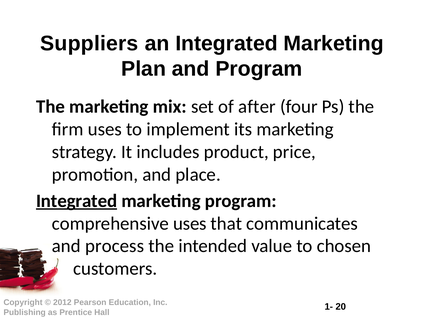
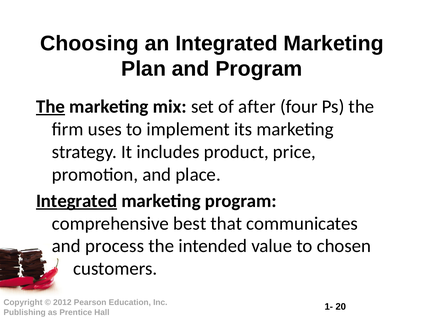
Suppliers: Suppliers -> Choosing
The at (50, 107) underline: none -> present
comprehensive uses: uses -> best
